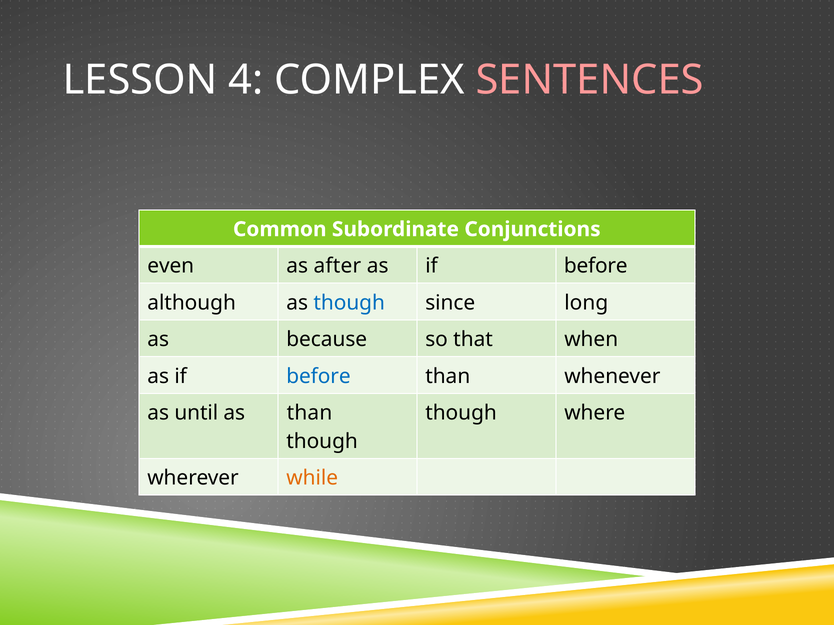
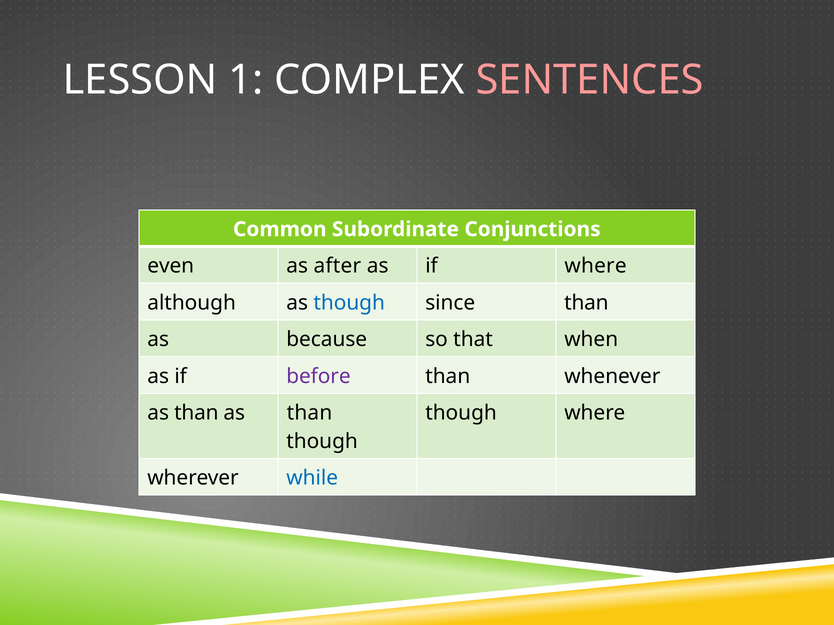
4: 4 -> 1
before at (596, 266): before -> where
since long: long -> than
before at (318, 376) colour: blue -> purple
until at (196, 413): until -> than
while colour: orange -> blue
